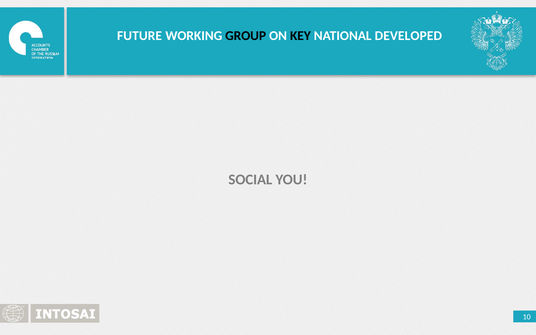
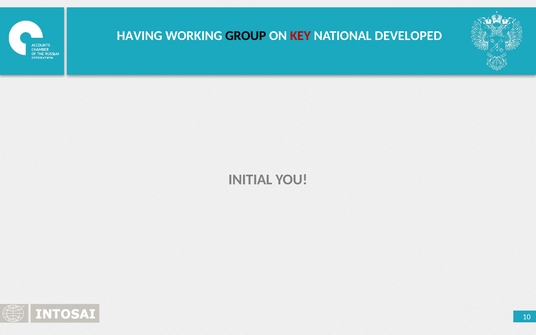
FUTURE: FUTURE -> HAVING
KEY colour: black -> red
SOCIAL: SOCIAL -> INITIAL
